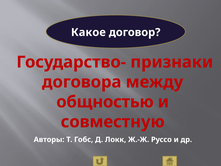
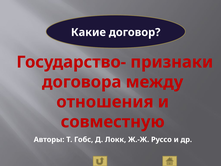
Какое: Какое -> Какие
общностью: общностью -> отношения
